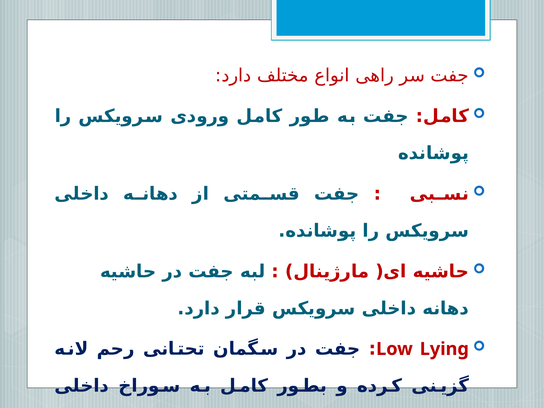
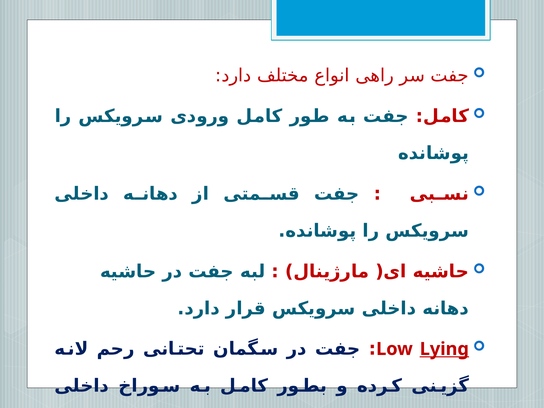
Lying underline: none -> present
